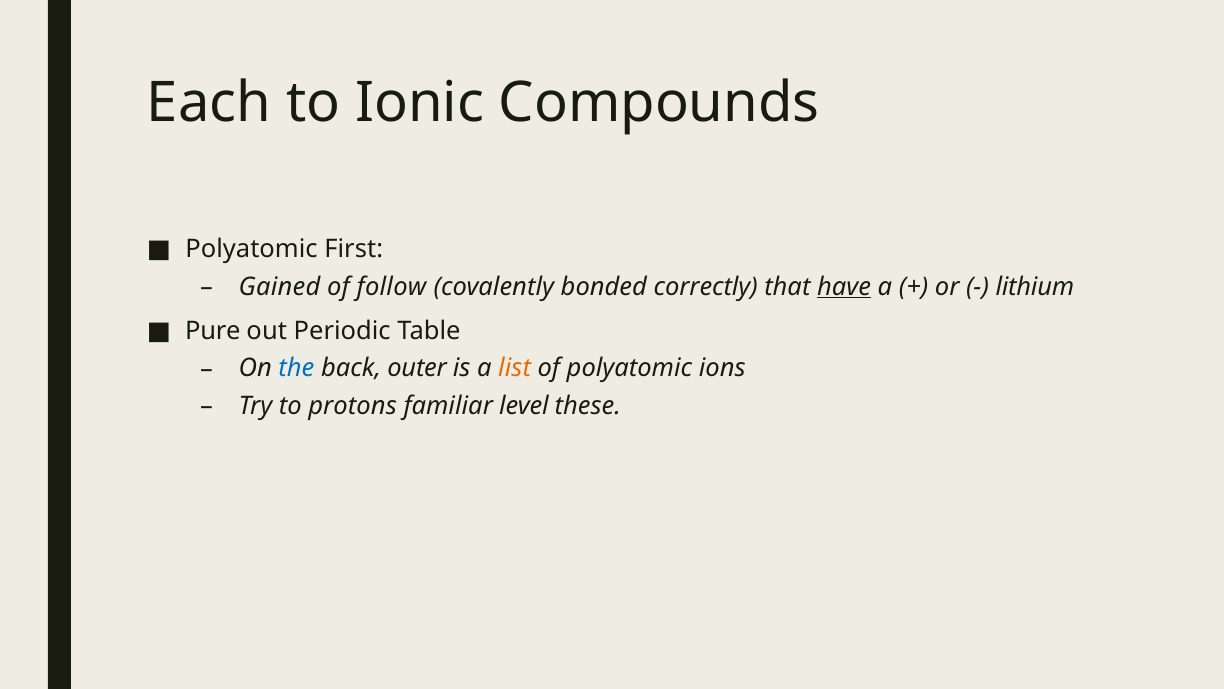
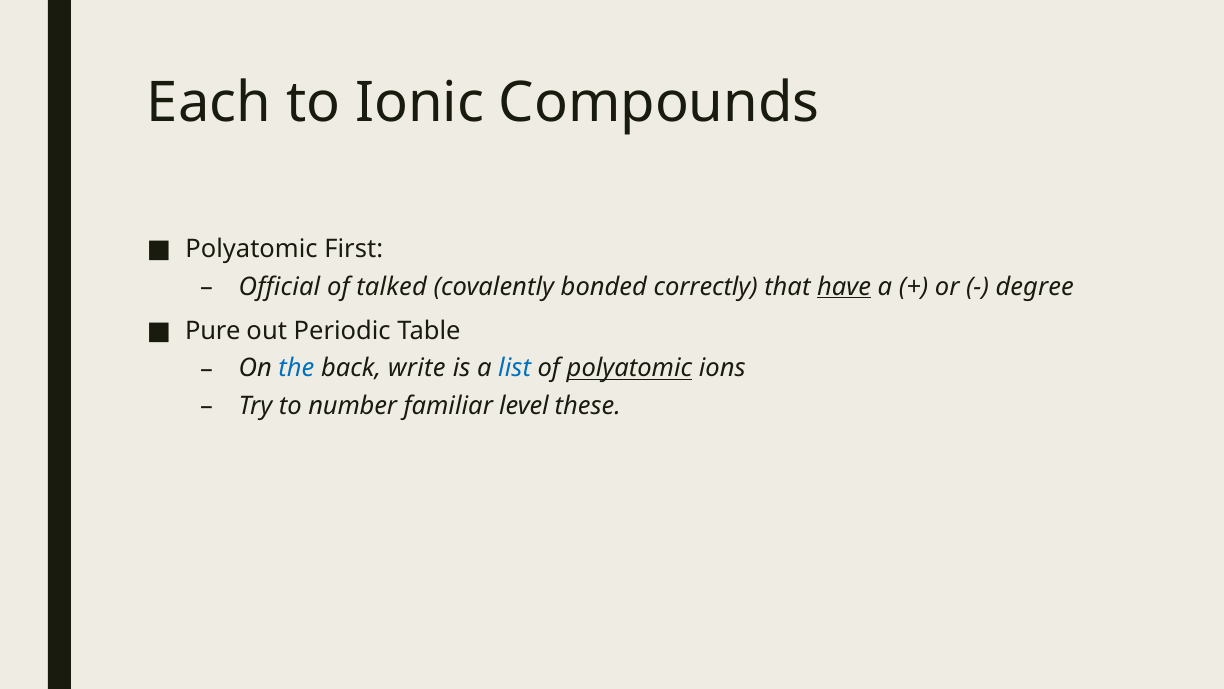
Gained: Gained -> Official
follow: follow -> talked
lithium: lithium -> degree
outer: outer -> write
list colour: orange -> blue
polyatomic at (629, 368) underline: none -> present
protons: protons -> number
